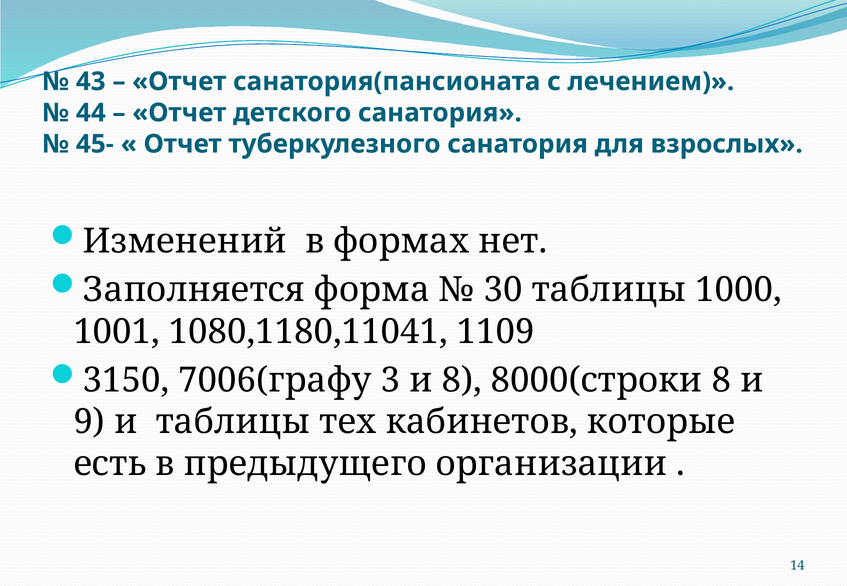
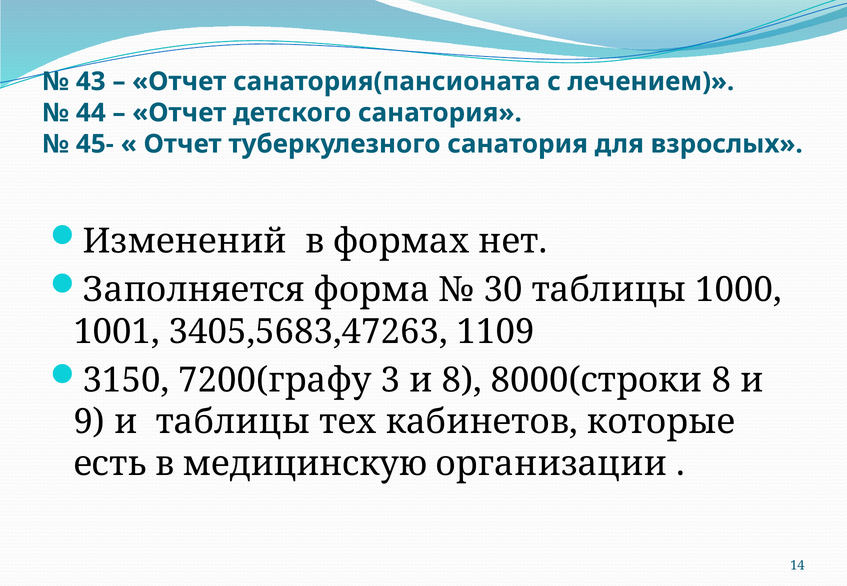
1080,1180,11041: 1080,1180,11041 -> 3405,5683,47263
7006(графу: 7006(графу -> 7200(графу
предыдущего: предыдущего -> медицинскую
